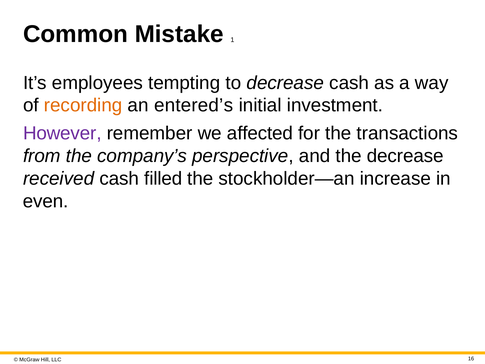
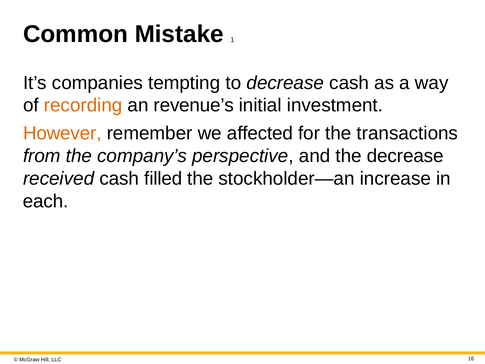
employees: employees -> companies
entered’s: entered’s -> revenue’s
However colour: purple -> orange
even: even -> each
